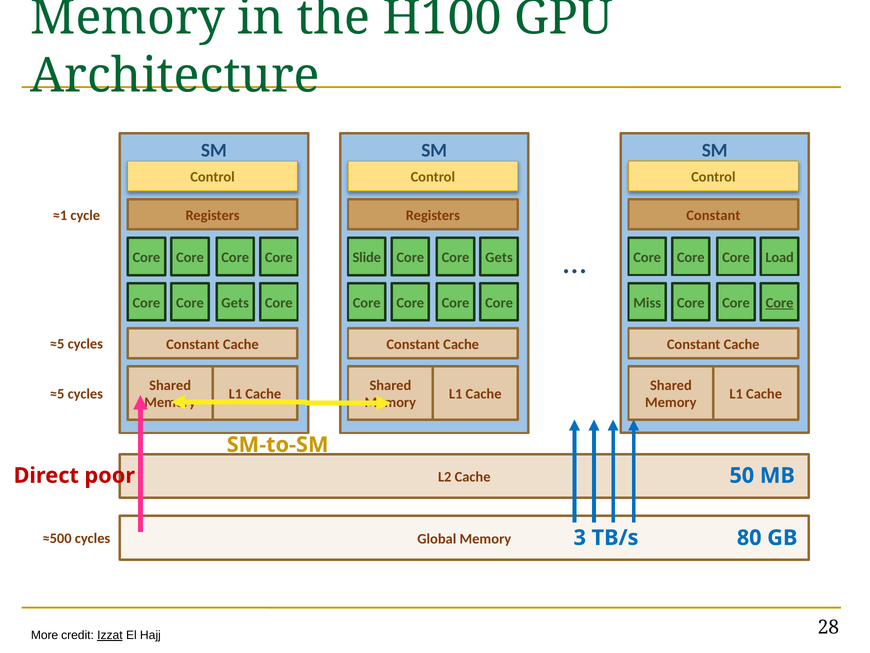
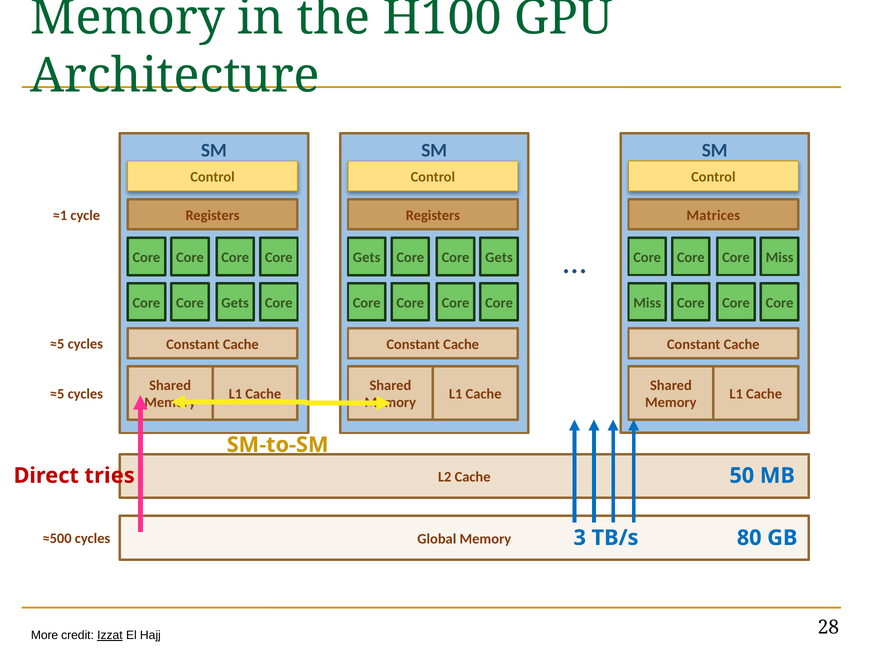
Constant at (713, 215): Constant -> Matrices
Slide at (367, 257): Slide -> Gets
Load at (780, 257): Load -> Miss
Core at (780, 302) underline: present -> none
poor: poor -> tries
